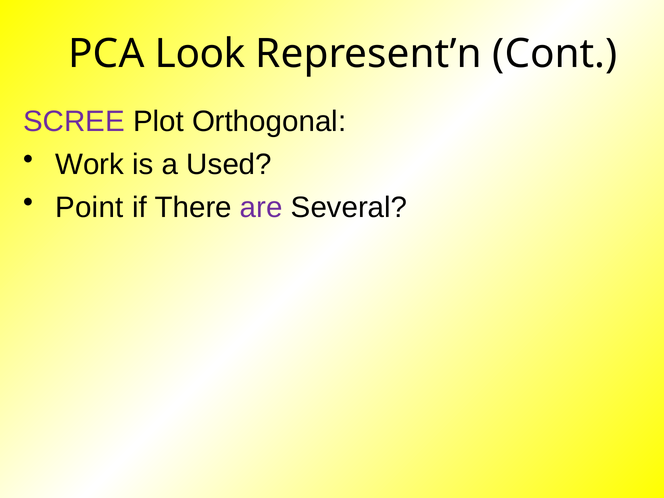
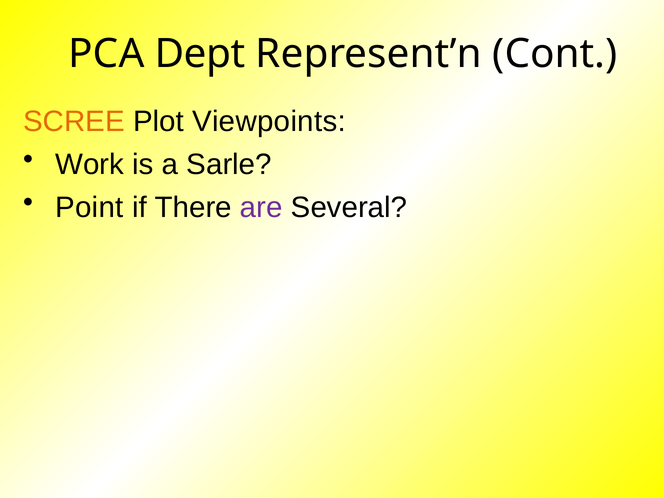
Look: Look -> Dept
SCREE colour: purple -> orange
Orthogonal: Orthogonal -> Viewpoints
Used: Used -> Sarle
